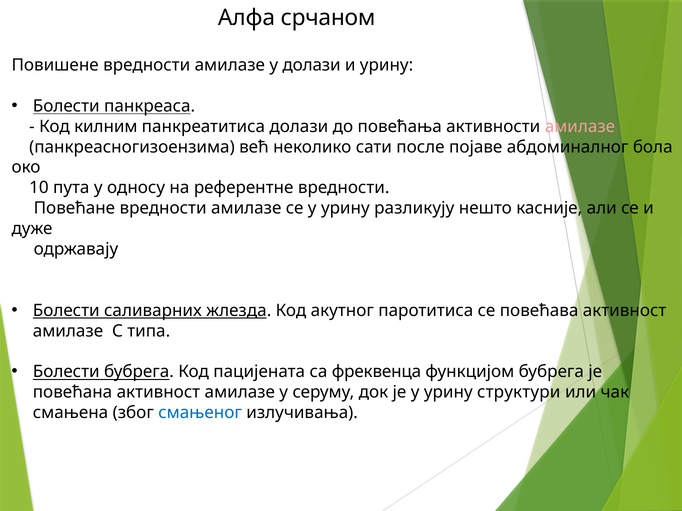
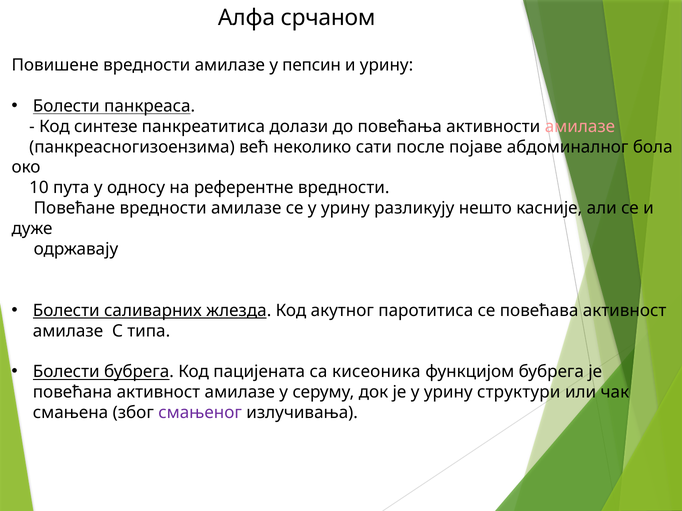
у долази: долази -> пепсин
килним: килним -> синтезе
фреквенца: фреквенца -> кисеоника
смањеног colour: blue -> purple
